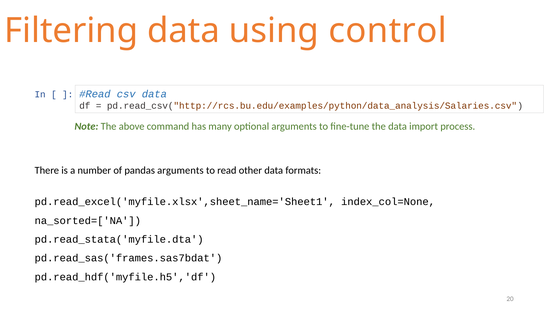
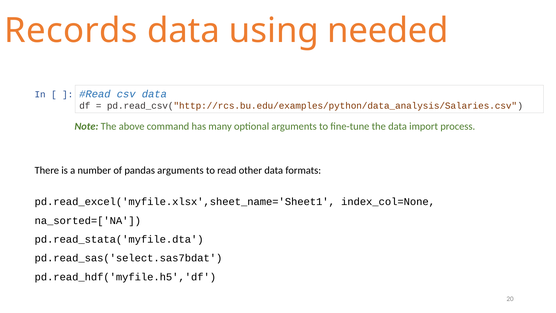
Filtering: Filtering -> Records
control: control -> needed
pd.read_sas('frames.sas7bdat: pd.read_sas('frames.sas7bdat -> pd.read_sas('select.sas7bdat
